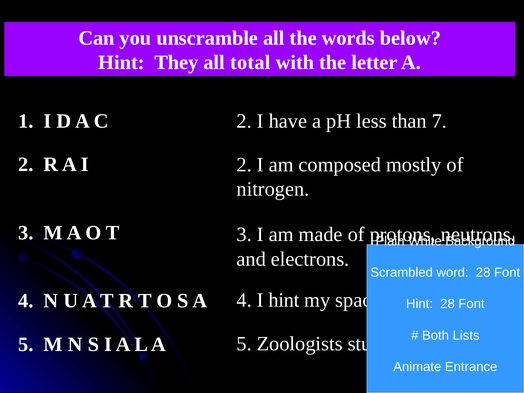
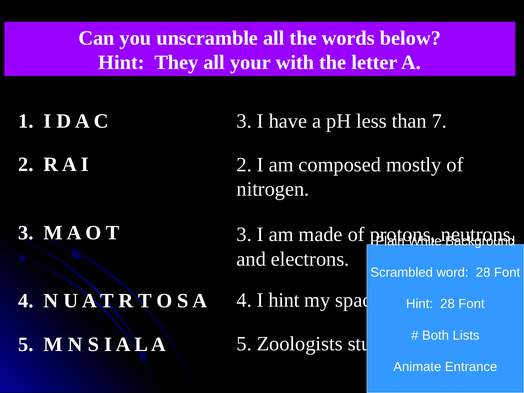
total: total -> your
C 2: 2 -> 3
